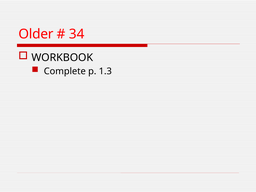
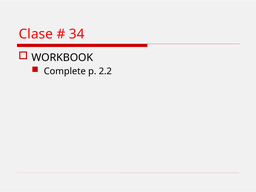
Older: Older -> Clase
1.3: 1.3 -> 2.2
